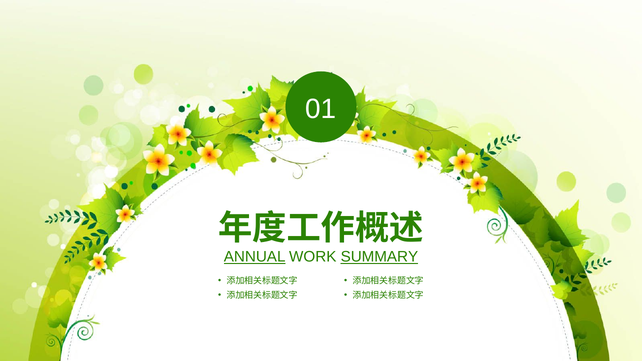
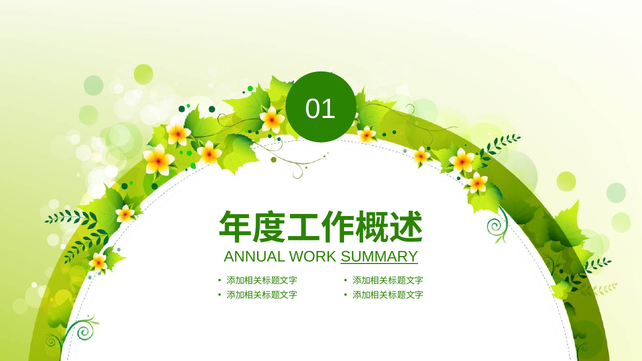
ANNUAL underline: present -> none
